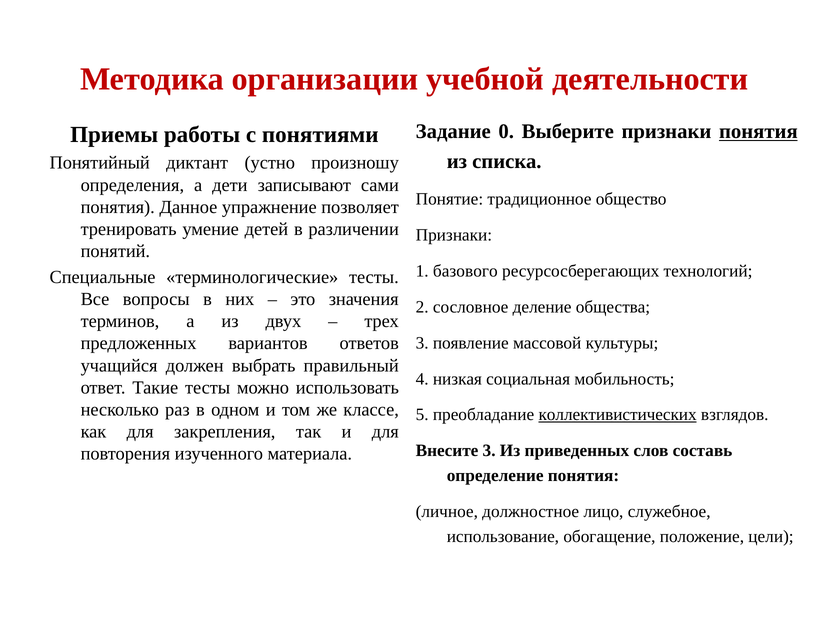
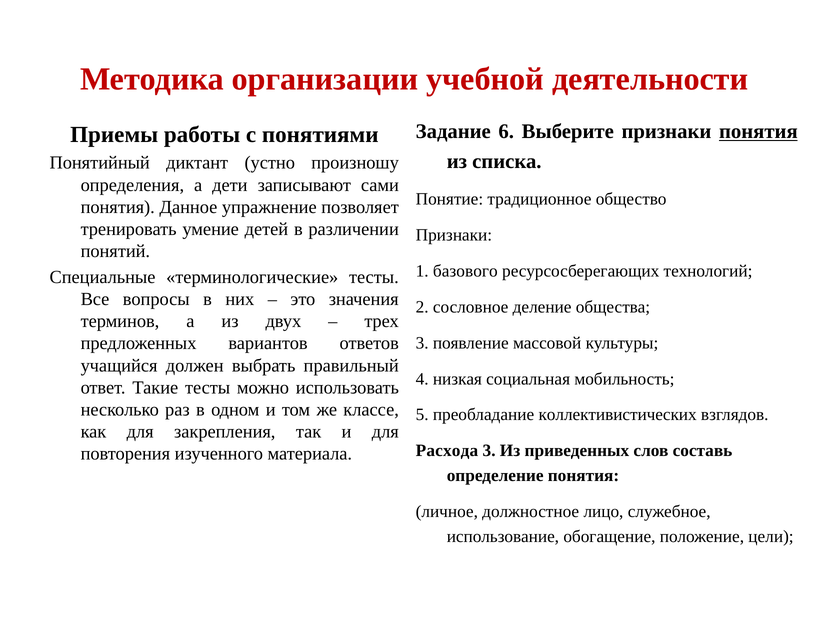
0: 0 -> 6
коллективистических underline: present -> none
Внесите: Внесите -> Расхода
